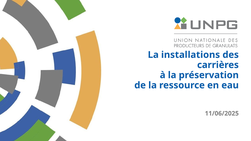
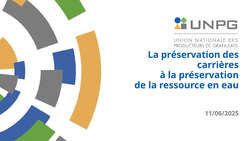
installations at (191, 55): installations -> préservation
